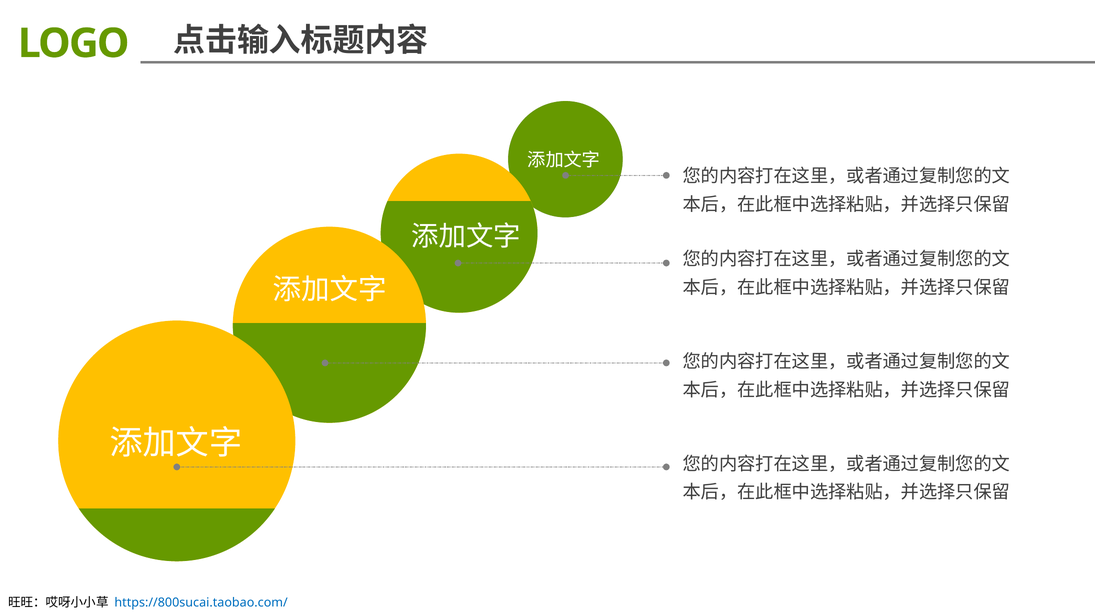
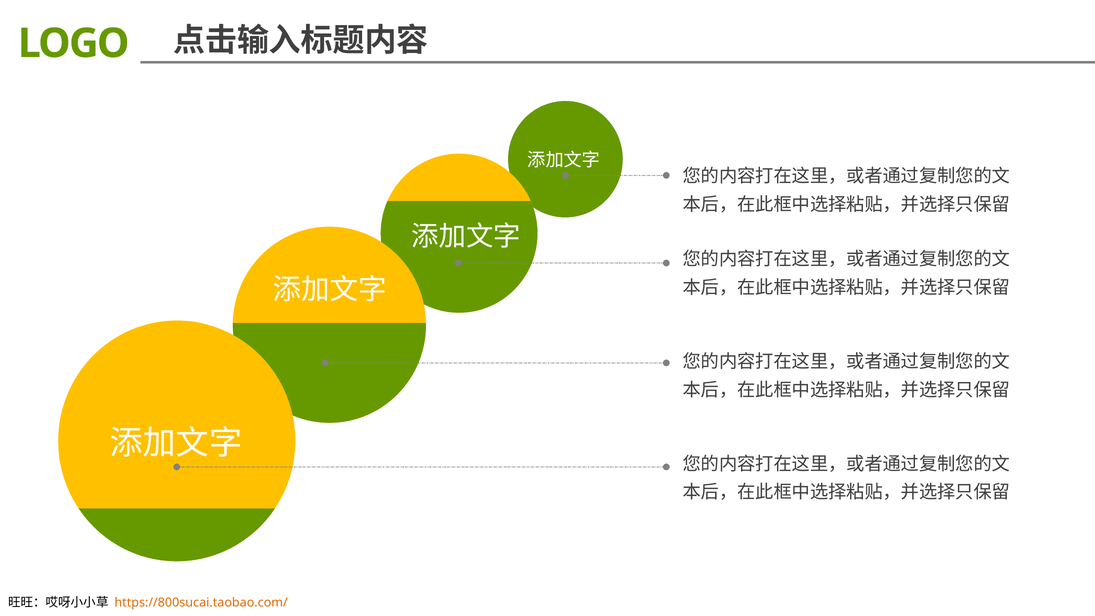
https://800sucai.taobao.com/ colour: blue -> orange
